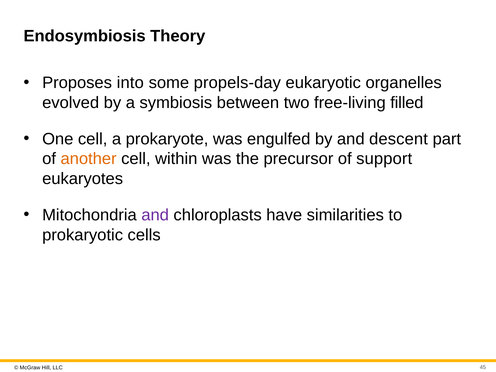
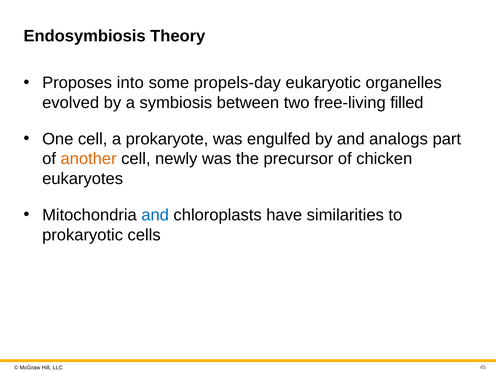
descent: descent -> analogs
within: within -> newly
support: support -> chicken
and at (155, 215) colour: purple -> blue
